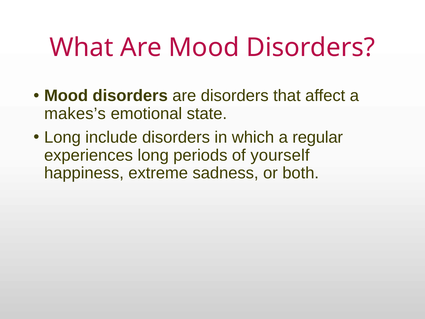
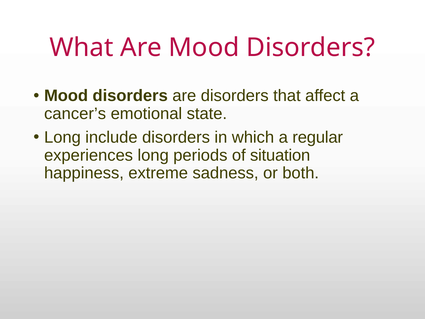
makes’s: makes’s -> cancer’s
yourself: yourself -> situation
